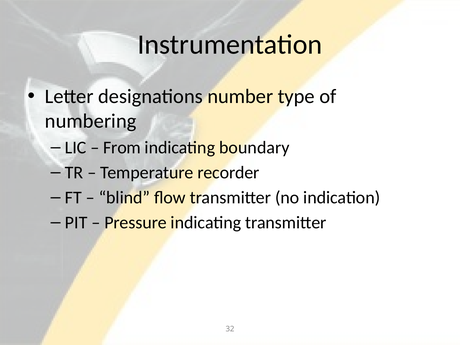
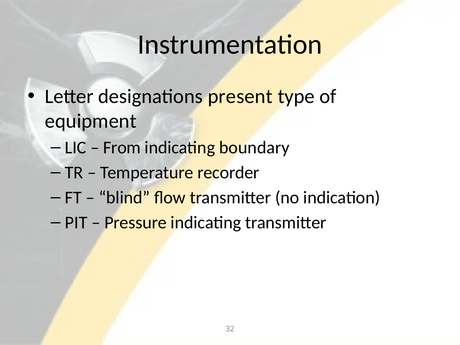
number: number -> present
numbering: numbering -> equipment
